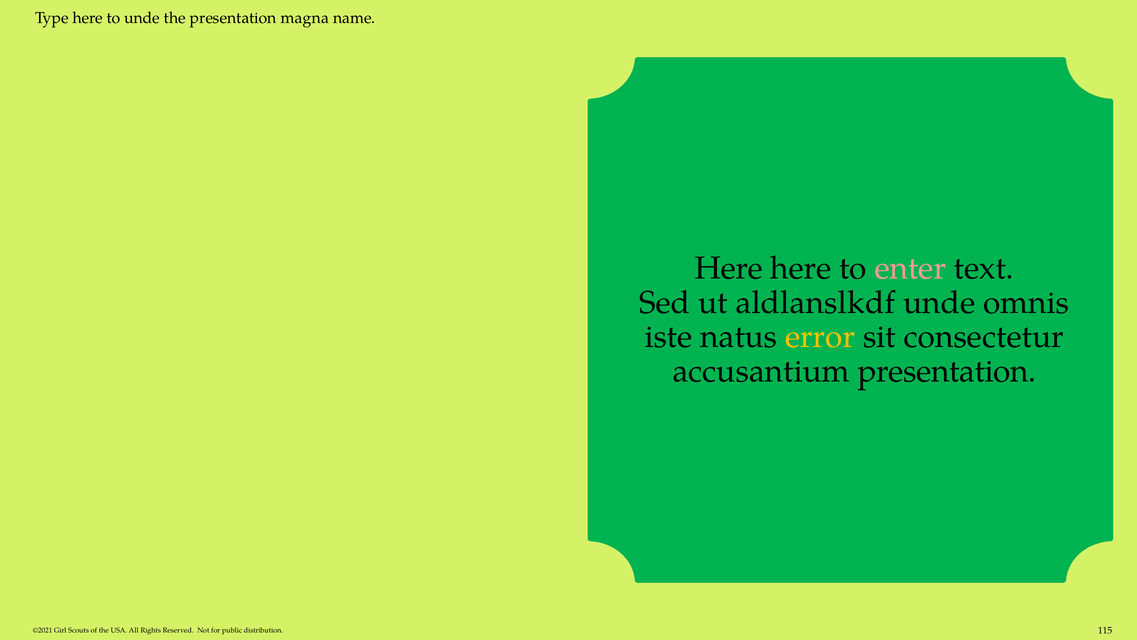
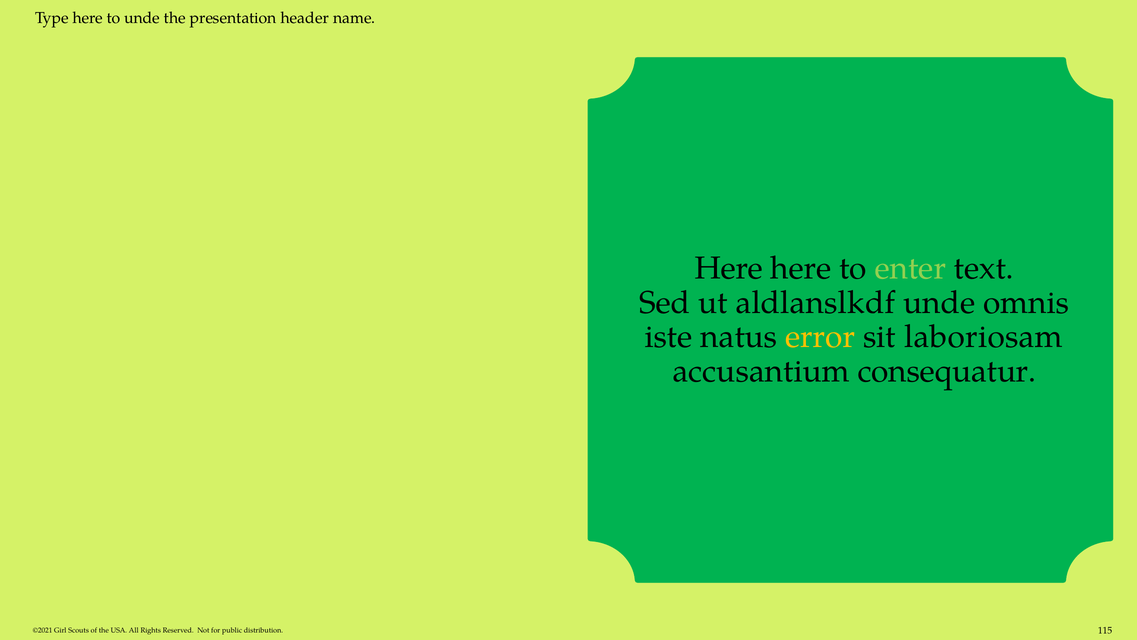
magna: magna -> header
enter colour: pink -> light green
consectetur: consectetur -> laboriosam
accusantium presentation: presentation -> consequatur
